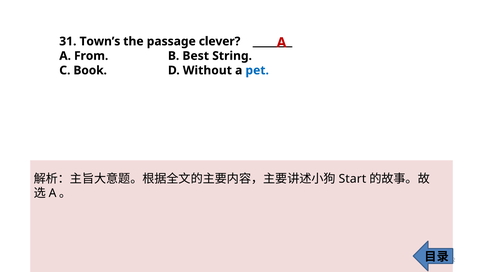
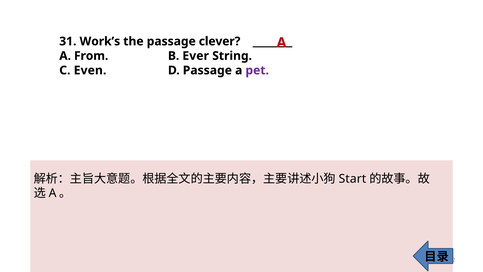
Town’s: Town’s -> Work’s
Best: Best -> Ever
Book: Book -> Even
D Without: Without -> Passage
pet colour: blue -> purple
